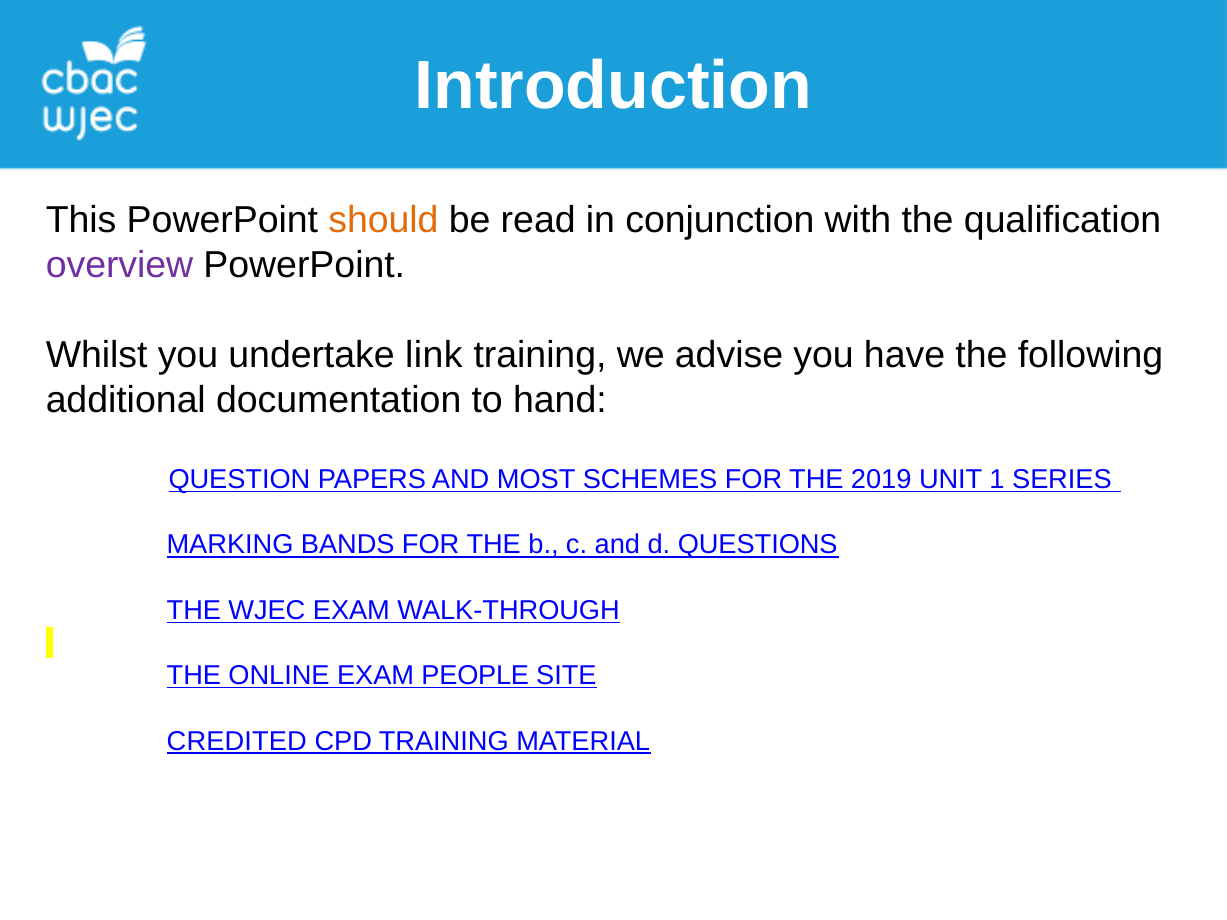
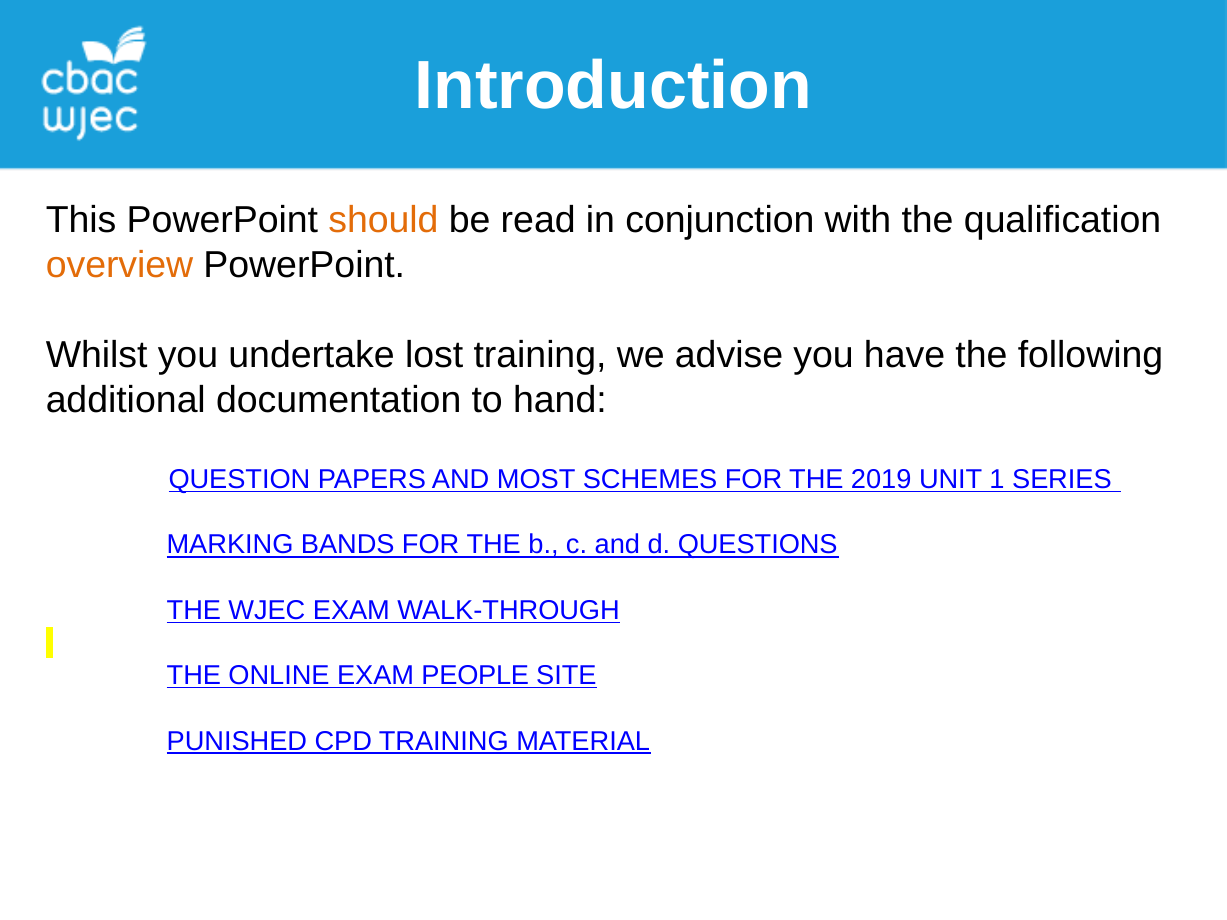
overview colour: purple -> orange
link: link -> lost
CREDITED: CREDITED -> PUNISHED
